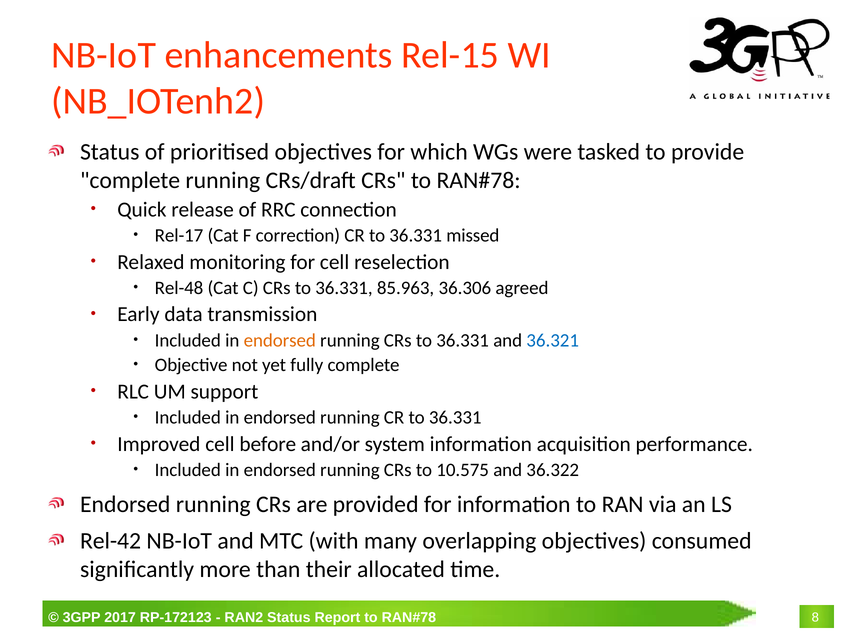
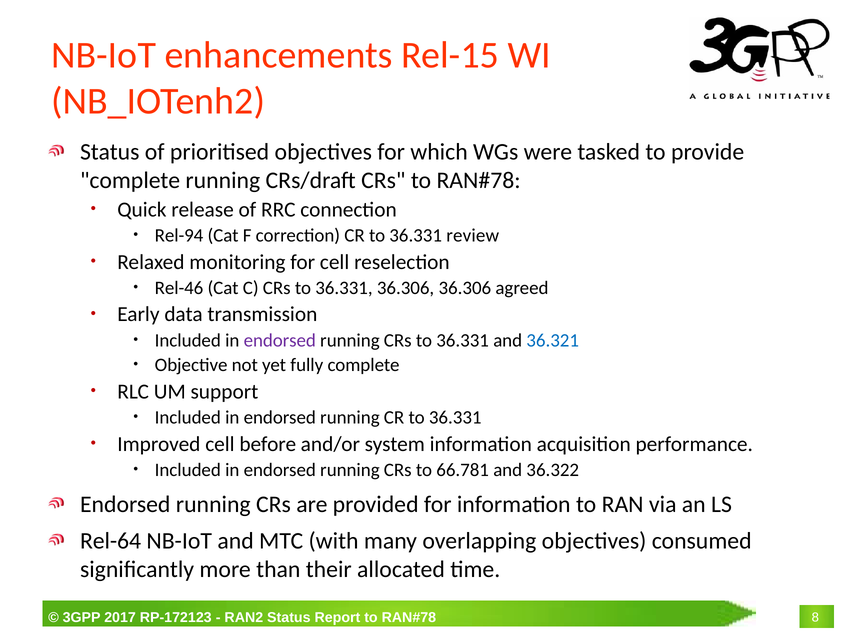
Rel-17: Rel-17 -> Rel-94
missed: missed -> review
Rel-48: Rel-48 -> Rel-46
36.331 85.963: 85.963 -> 36.306
endorsed at (280, 340) colour: orange -> purple
10.575: 10.575 -> 66.781
Rel-42: Rel-42 -> Rel-64
